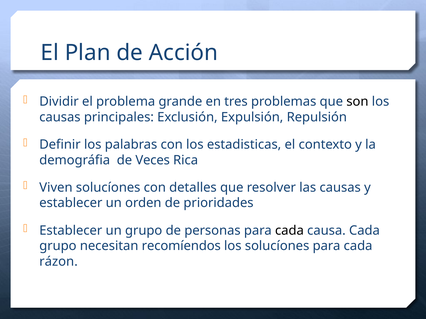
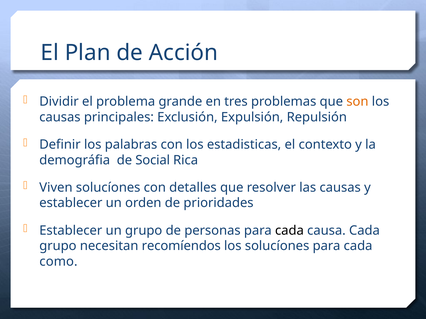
son colour: black -> orange
Veces: Veces -> Social
rázon: rázon -> como
